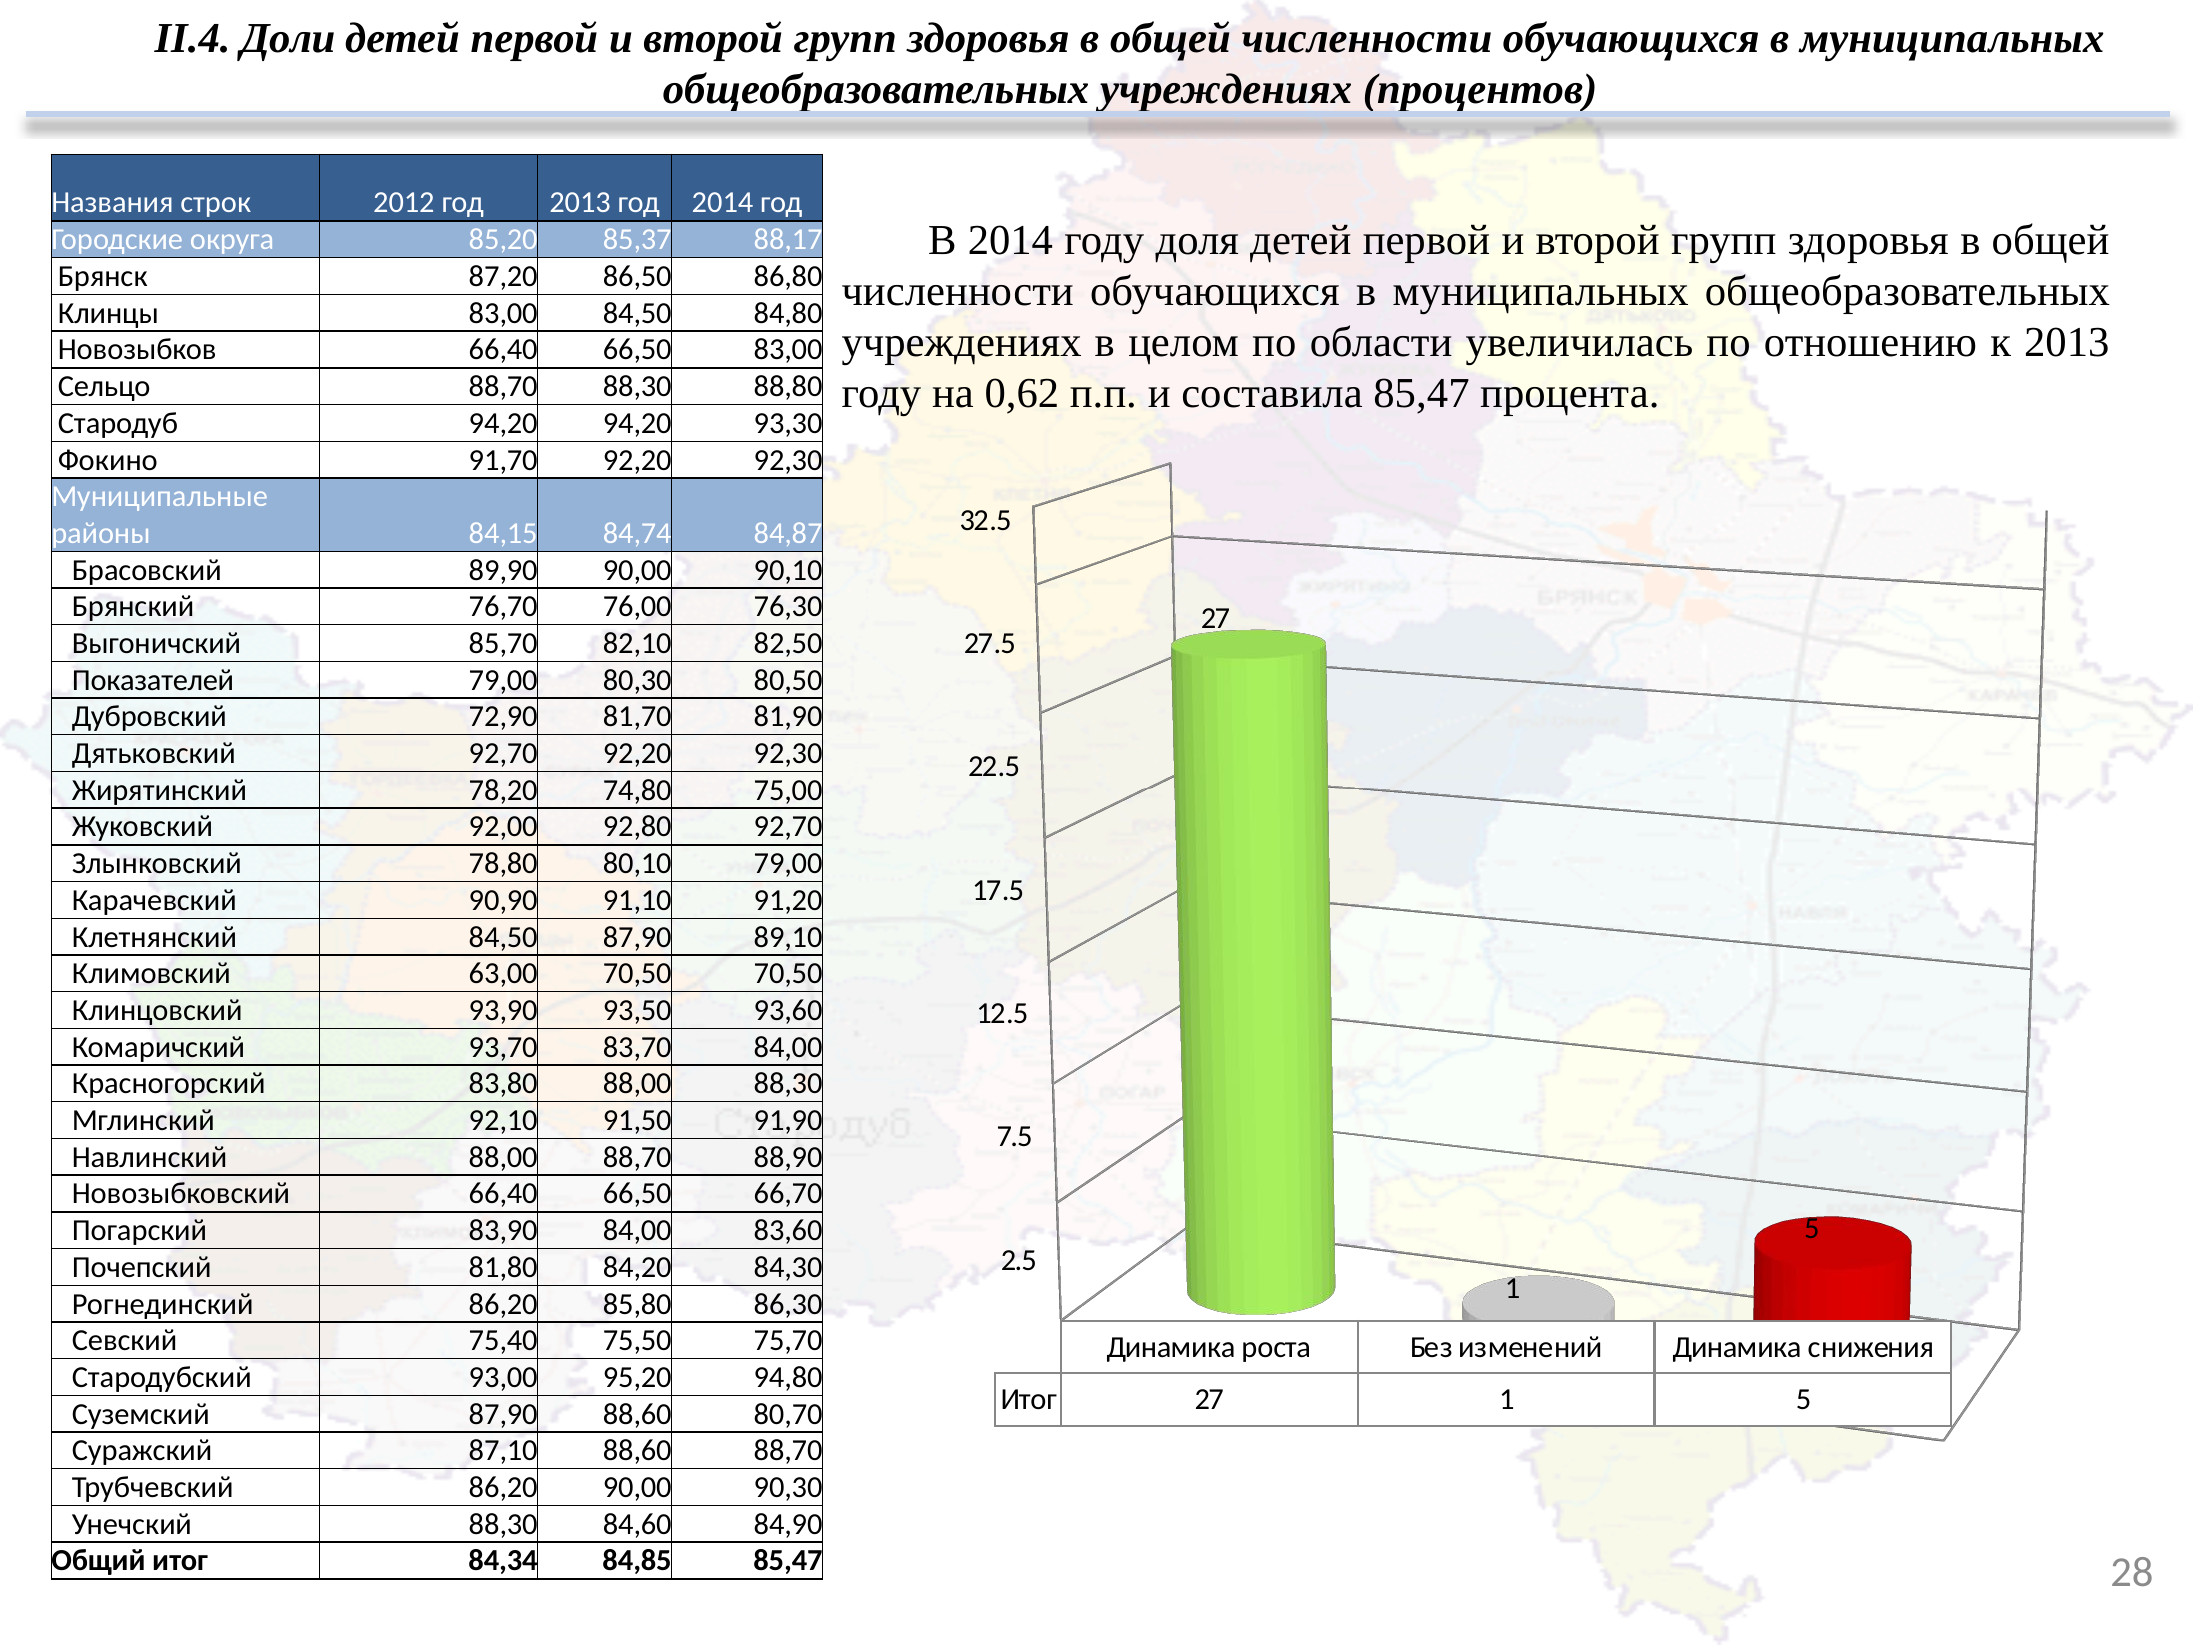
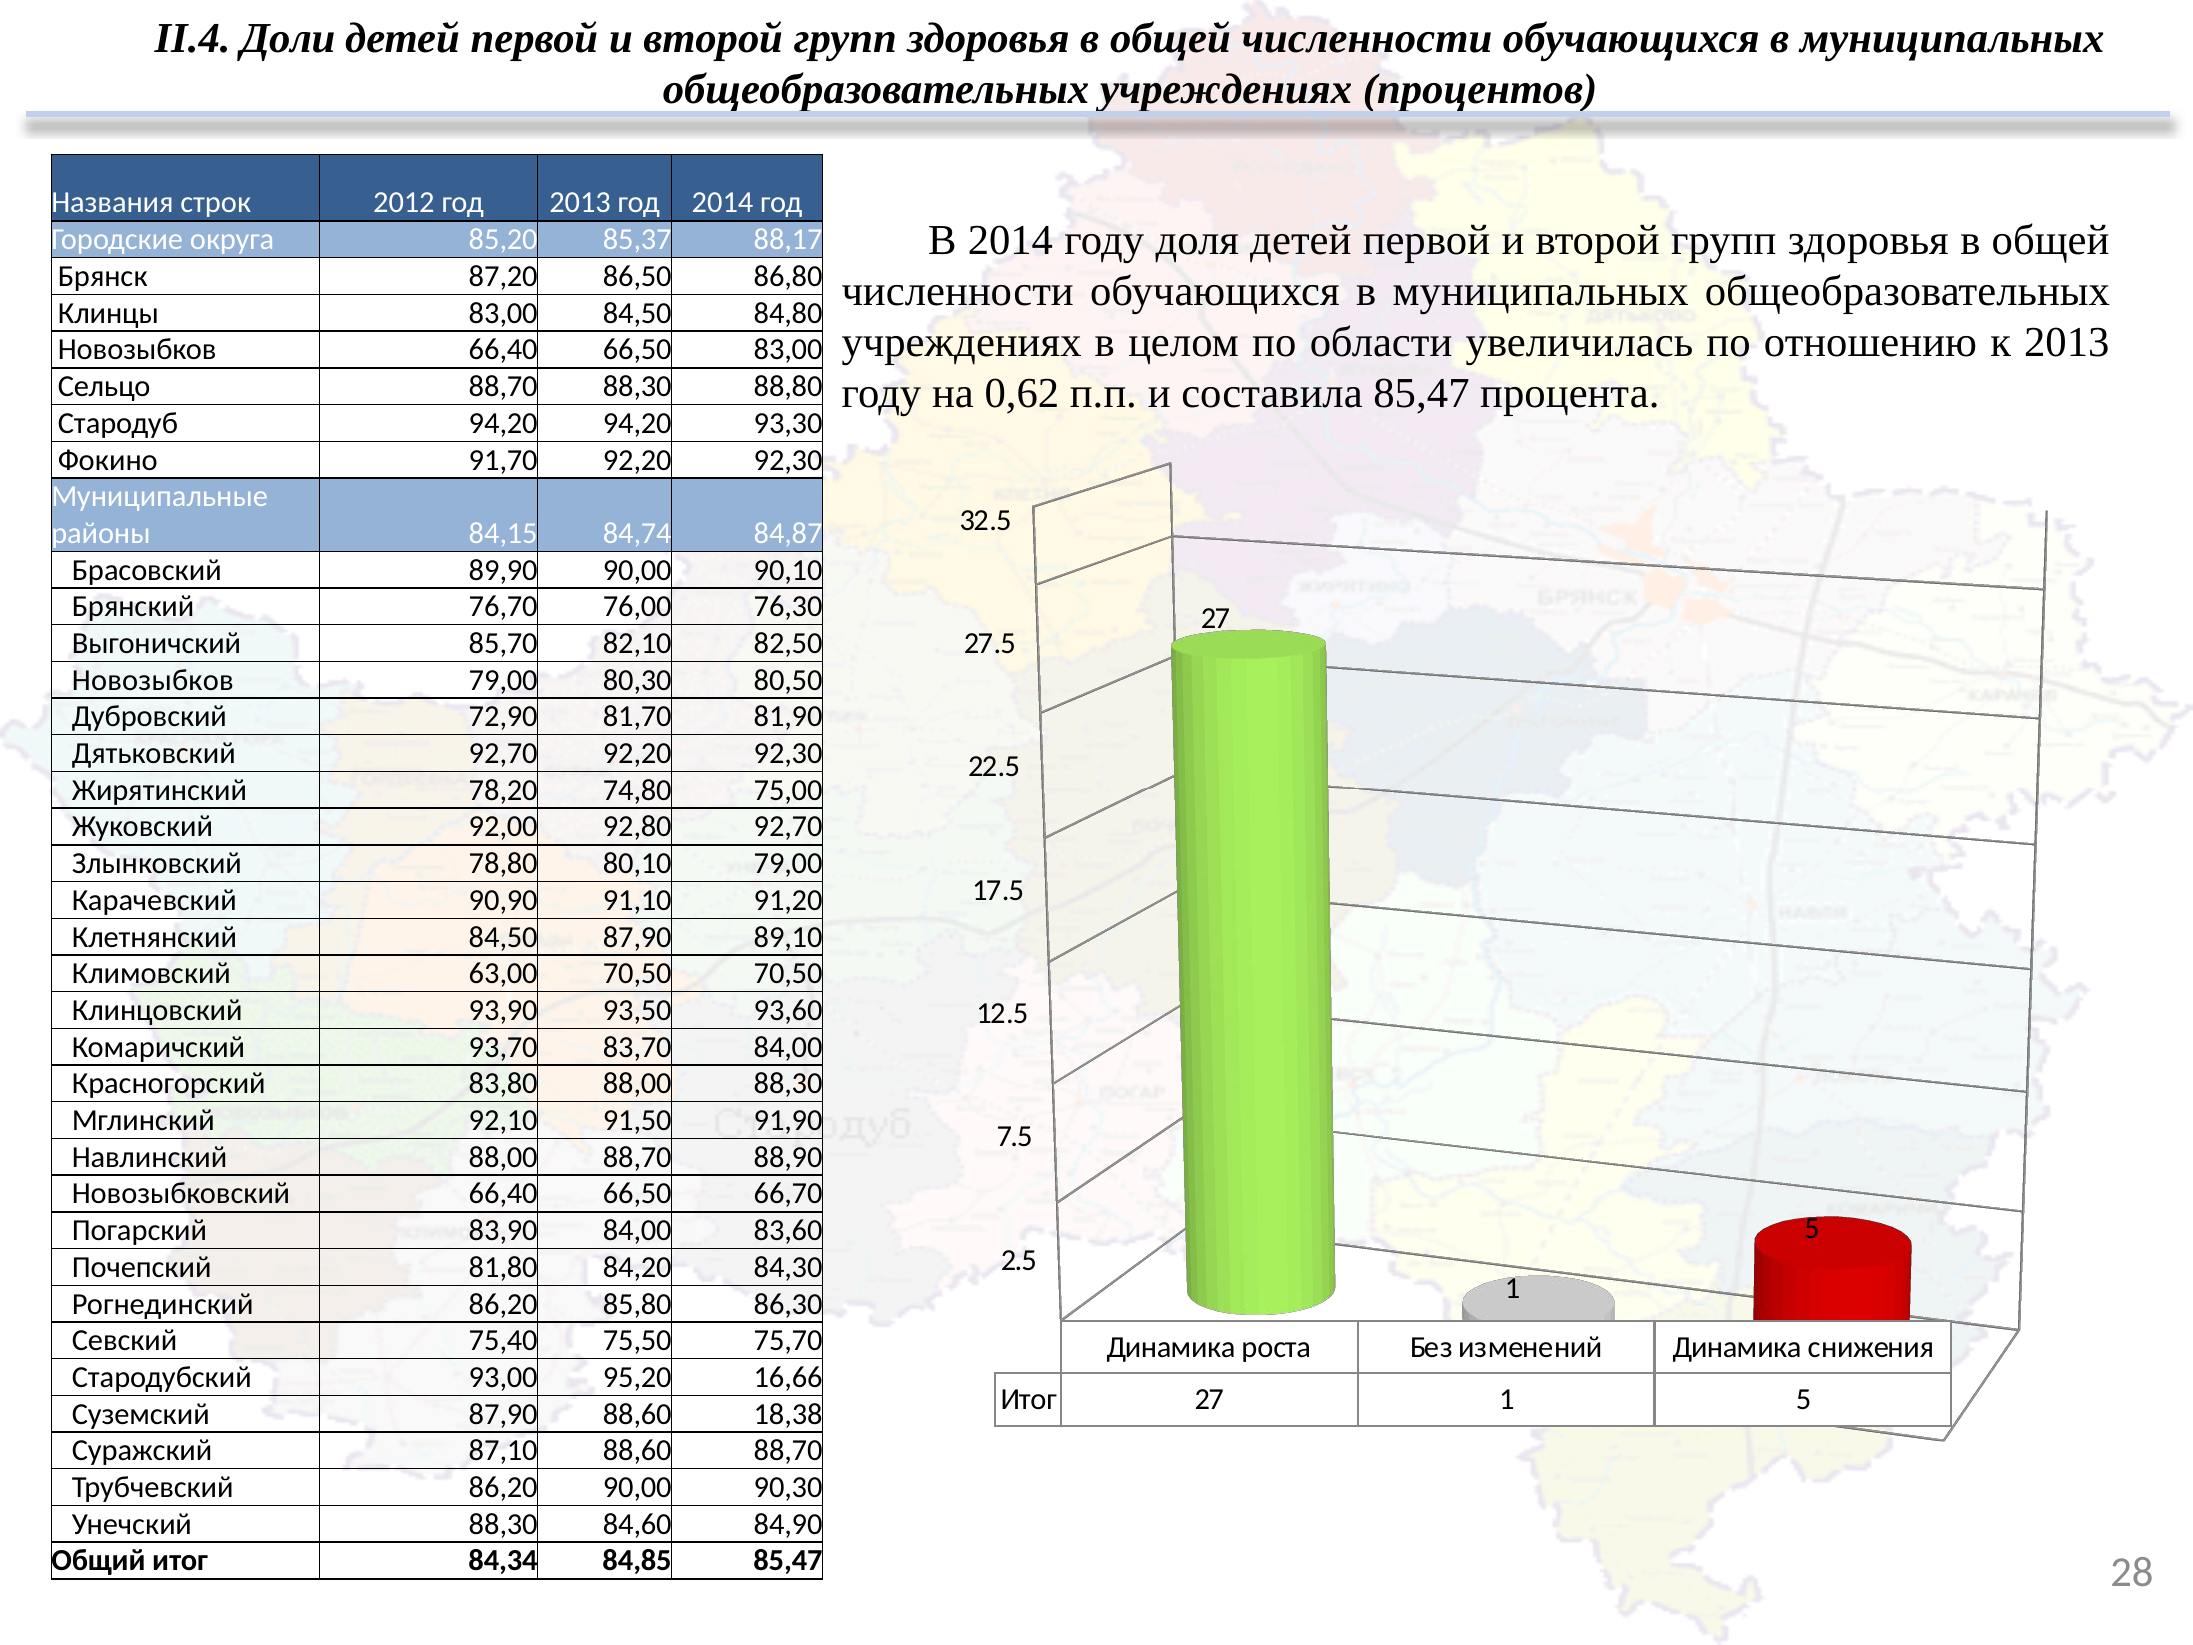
Показателей at (153, 680): Показателей -> Новозыбков
94,80: 94,80 -> 16,66
80,70: 80,70 -> 18,38
